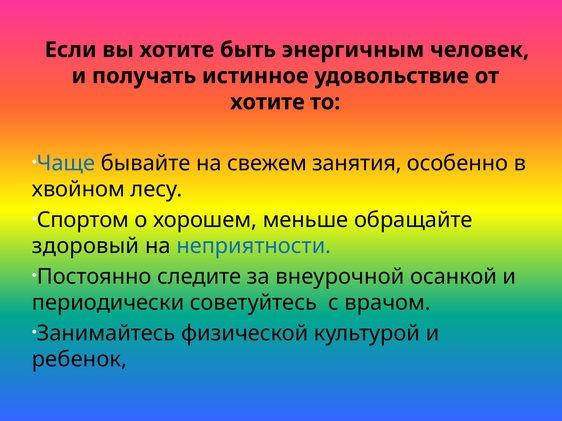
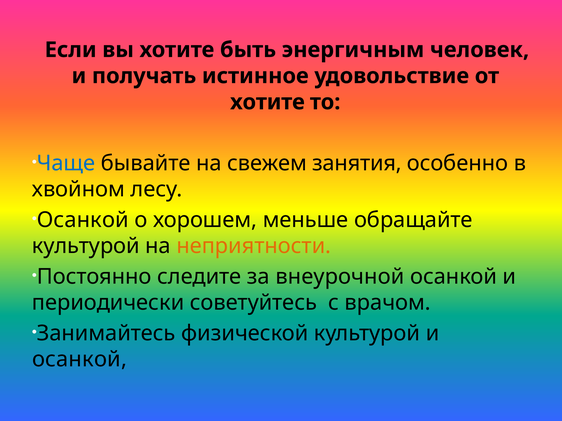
Спортом at (83, 220): Спортом -> Осанкой
здоровый at (86, 246): здоровый -> культурой
неприятности colour: blue -> orange
ребенок at (80, 360): ребенок -> осанкой
